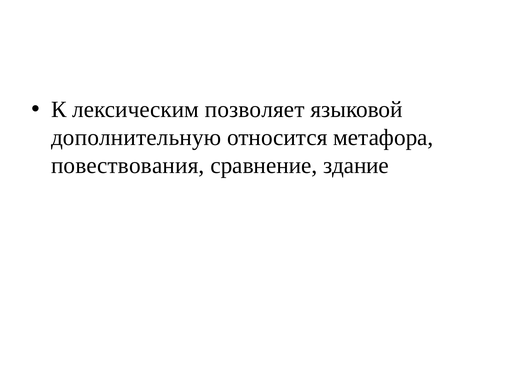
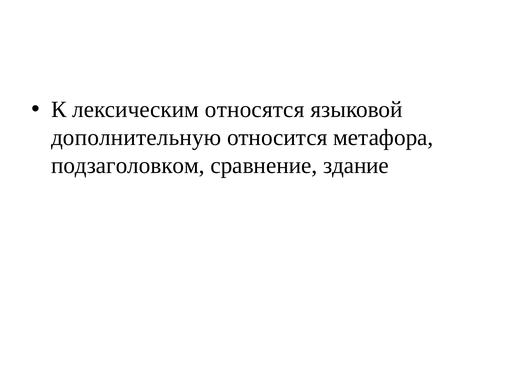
позволяет: позволяет -> относятся
повествования: повествования -> подзаголовком
